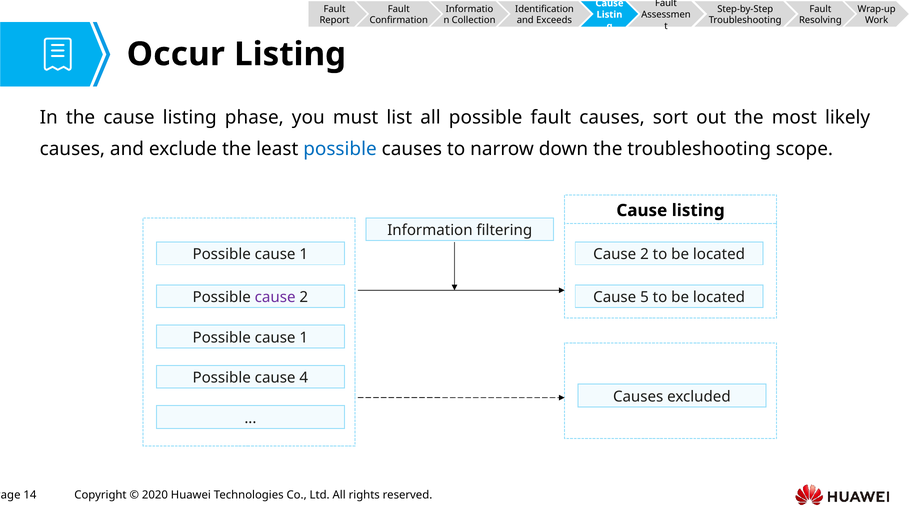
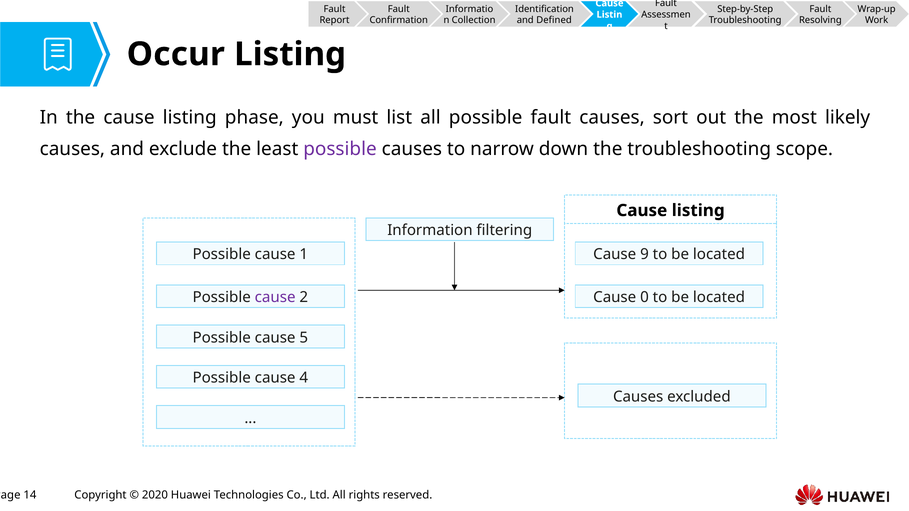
Exceeds: Exceeds -> Defined
possible at (340, 149) colour: blue -> purple
2 at (645, 255): 2 -> 9
5: 5 -> 0
1 at (304, 338): 1 -> 5
